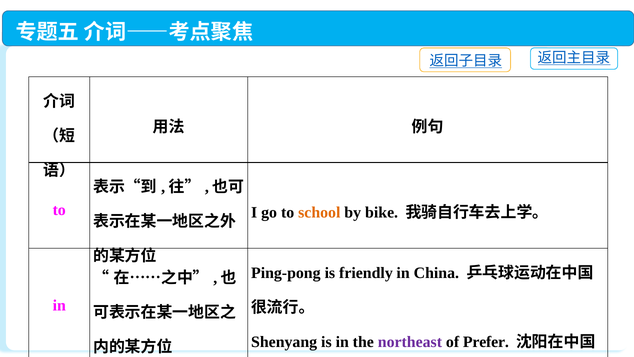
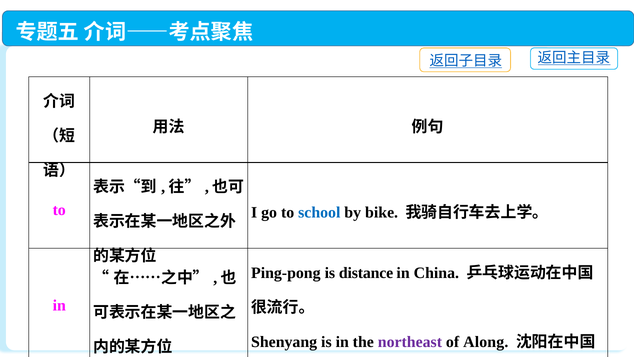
school colour: orange -> blue
friendly: friendly -> distance
Prefer: Prefer -> Along
